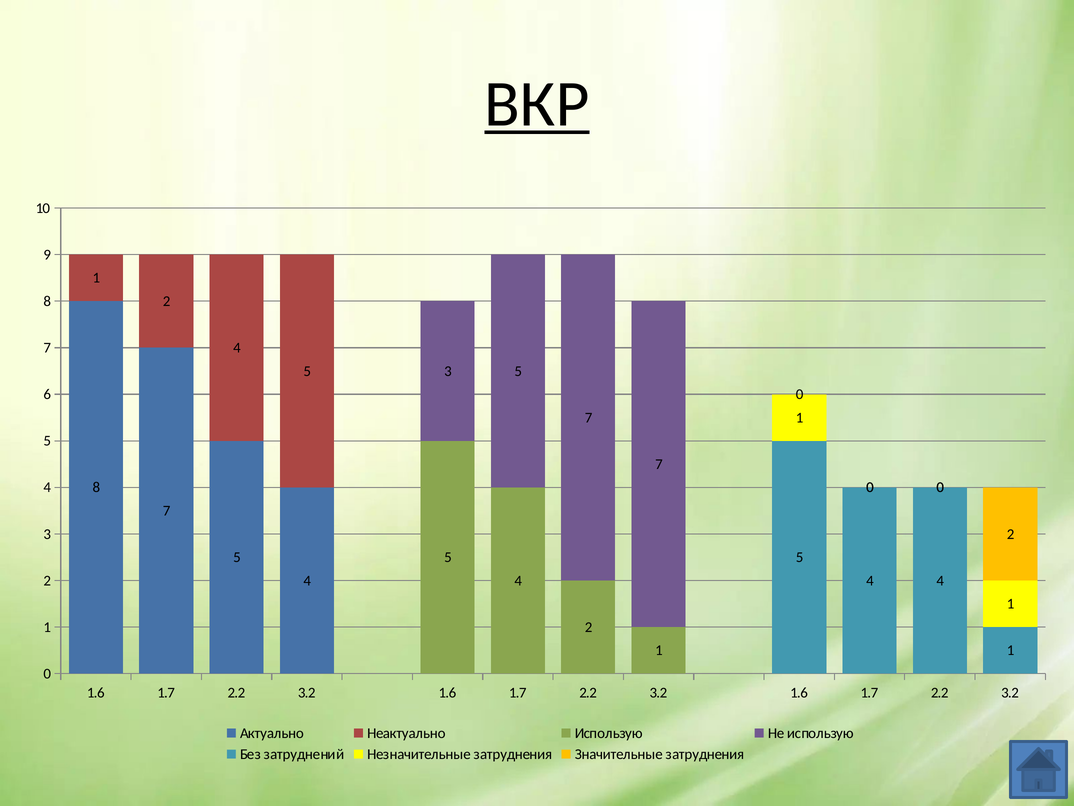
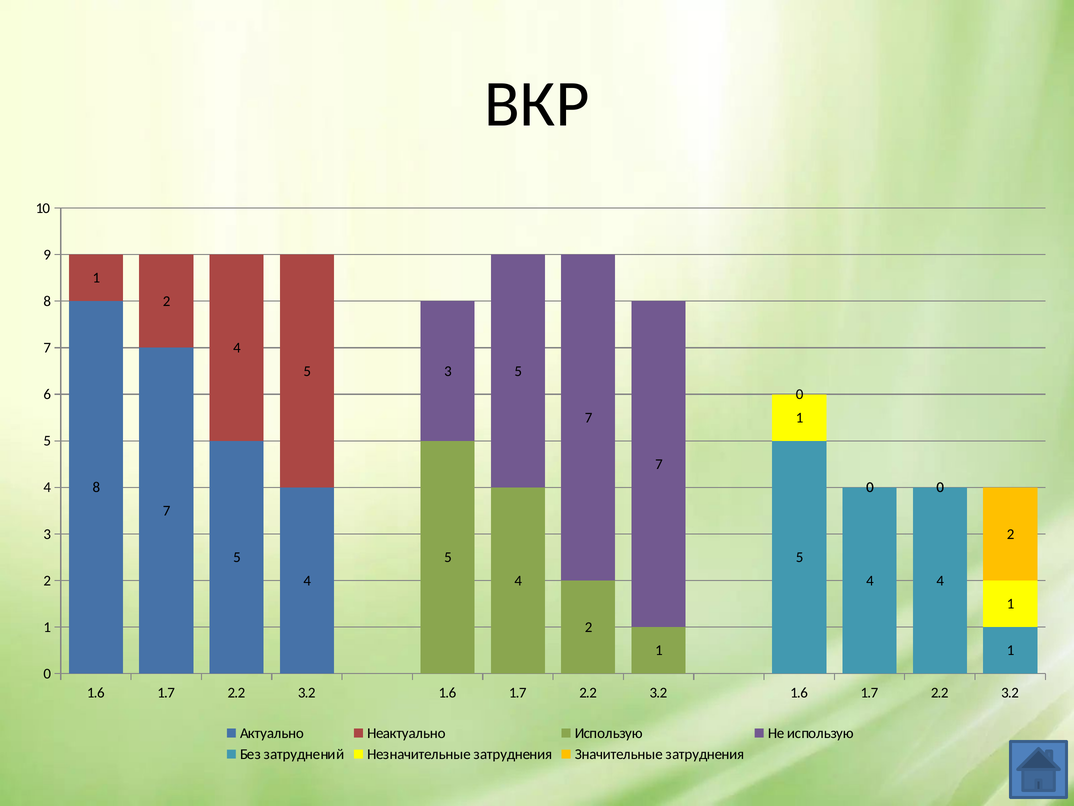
ВКР underline: present -> none
